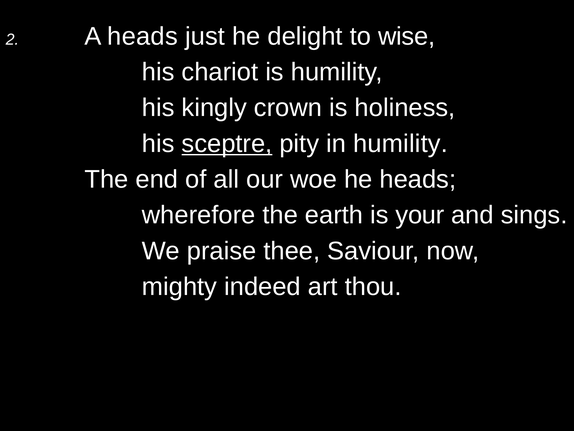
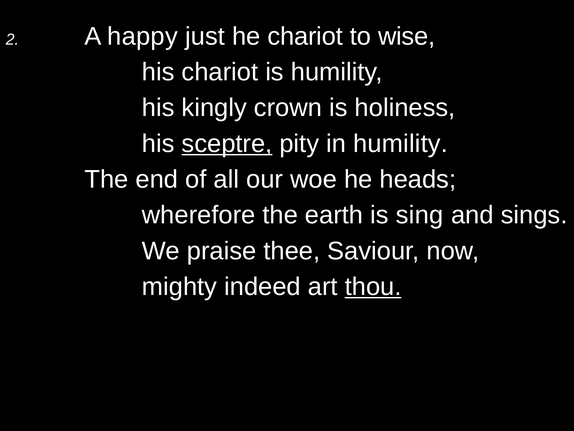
A heads: heads -> happy
he delight: delight -> chariot
your: your -> sing
thou underline: none -> present
